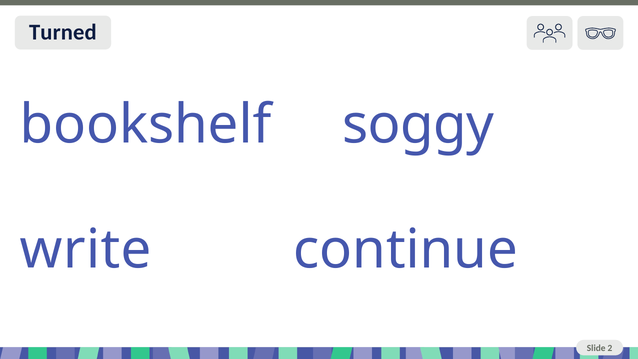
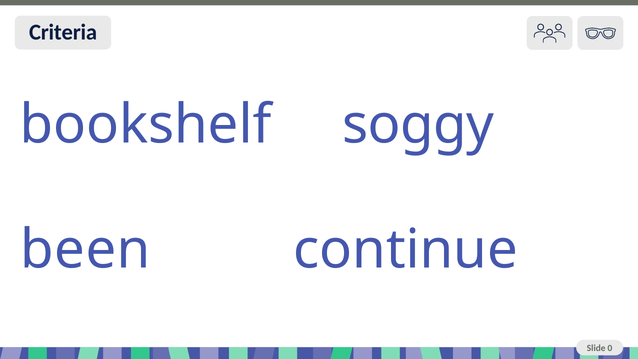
Turned: Turned -> Criteria
write: write -> been
2: 2 -> 0
